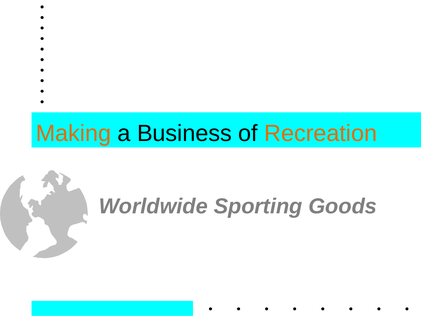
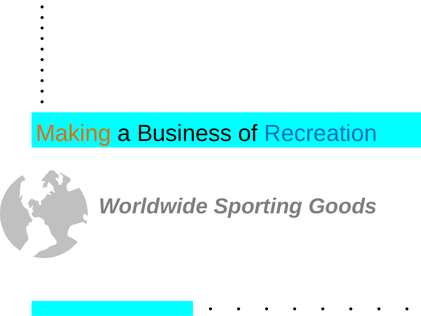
Recreation colour: orange -> blue
